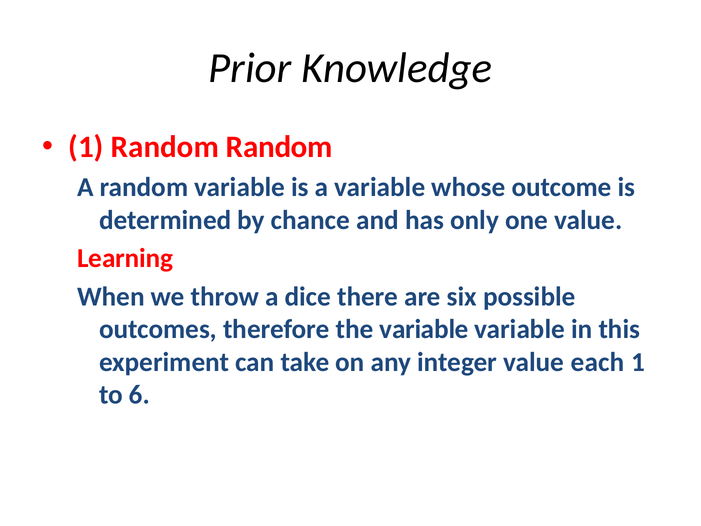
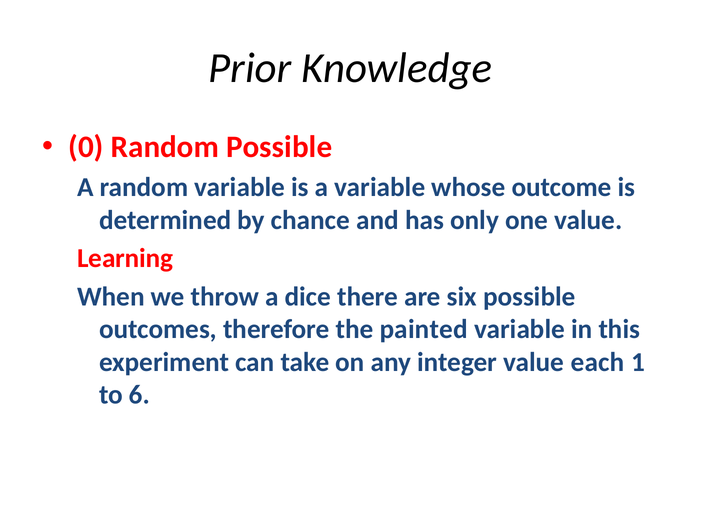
1 at (86, 147): 1 -> 0
Random Random: Random -> Possible
the variable: variable -> painted
